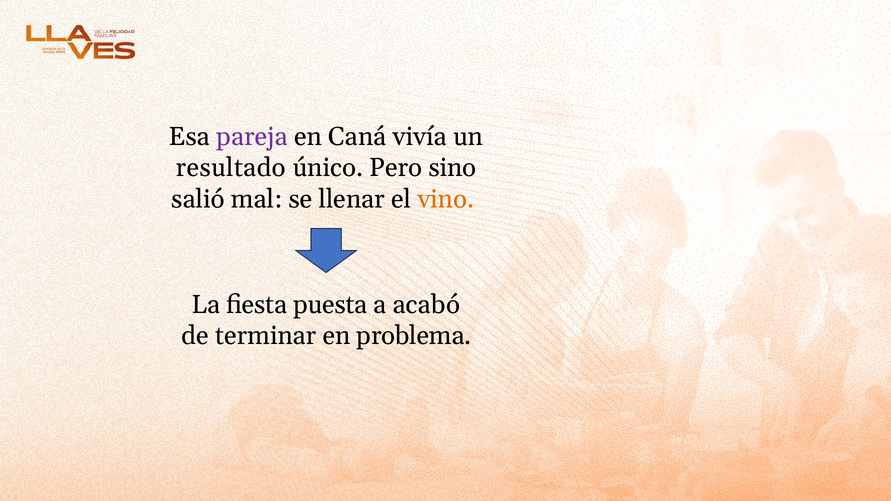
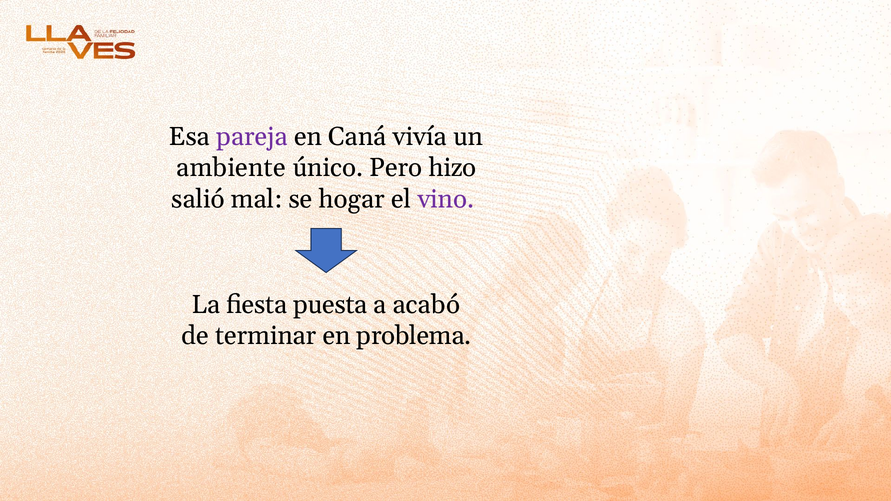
resultado: resultado -> ambiente
sino: sino -> hizo
llenar: llenar -> hogar
vino colour: orange -> purple
